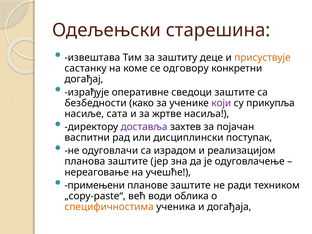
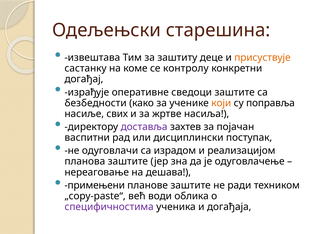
одговору: одговору -> контролу
који colour: purple -> orange
прикупља: прикупља -> поправља
сата: сата -> свих
учешће: учешће -> дешава
специфичностима colour: orange -> purple
